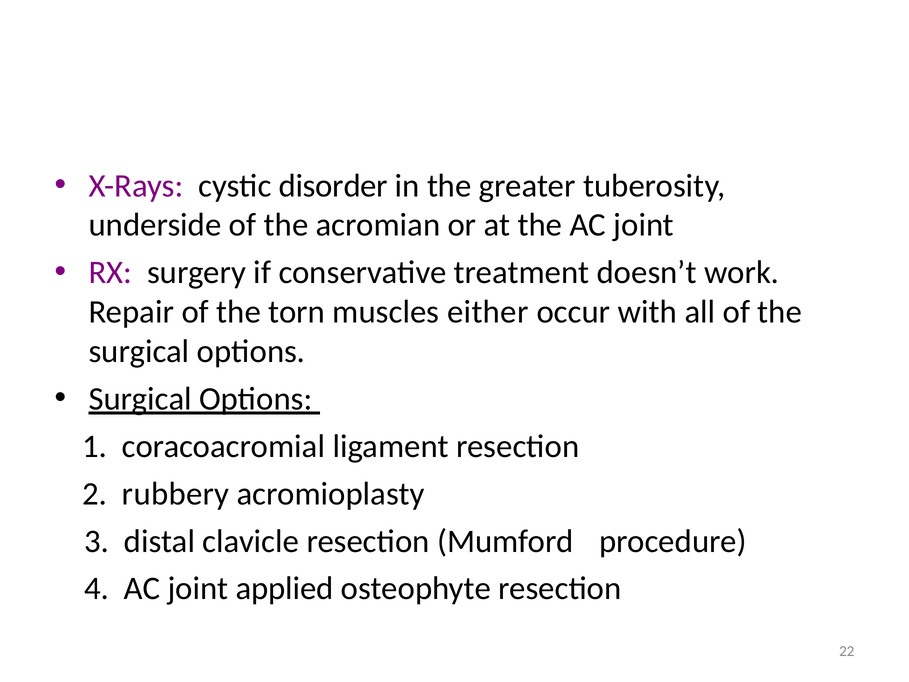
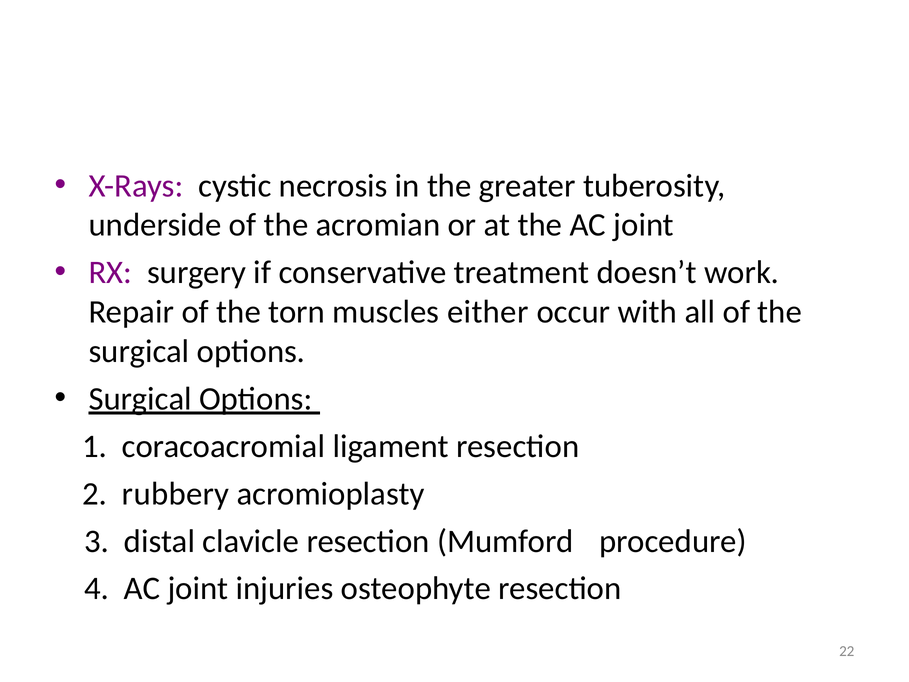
disorder: disorder -> necrosis
applied: applied -> injuries
